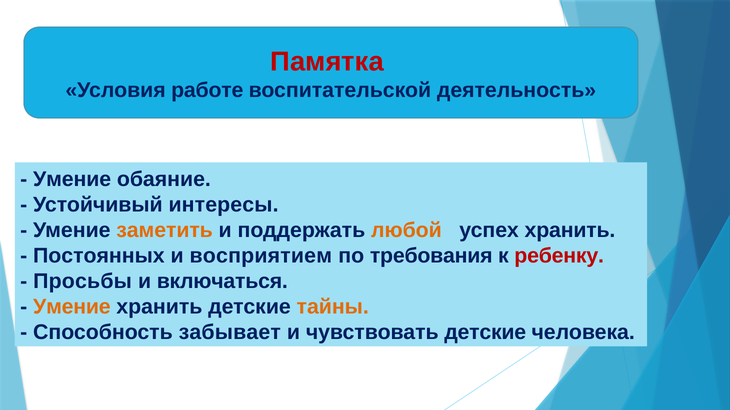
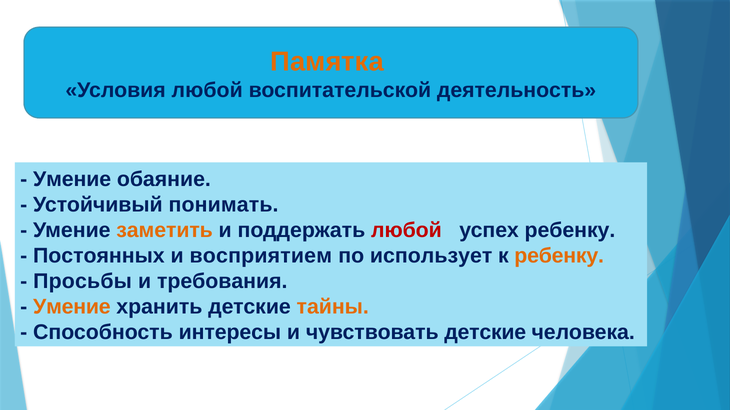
Памятка colour: red -> orange
Условия работе: работе -> любой
интересы: интересы -> понимать
любой at (406, 231) colour: orange -> red
успех хранить: хранить -> ребенку
требования: требования -> использует
ребенку at (559, 256) colour: red -> orange
включаться: включаться -> требования
забывает: забывает -> интересы
